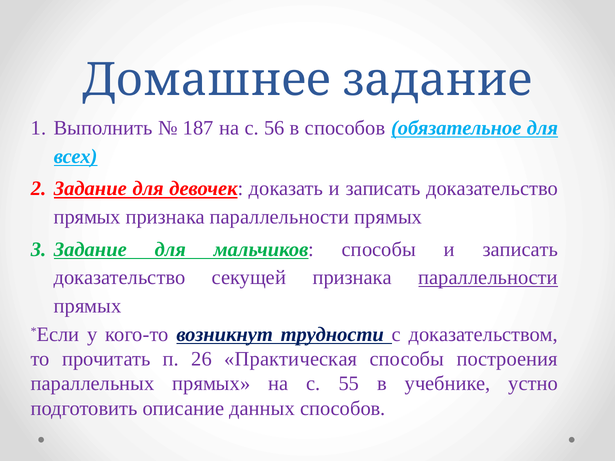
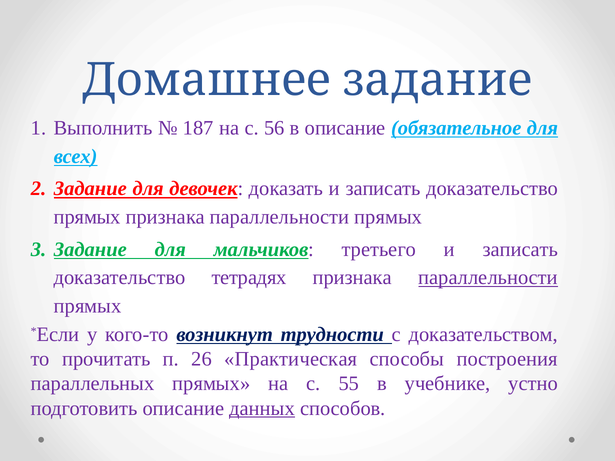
в способов: способов -> описание
мальчиков способы: способы -> третьего
секущей: секущей -> тетрадях
данных underline: none -> present
